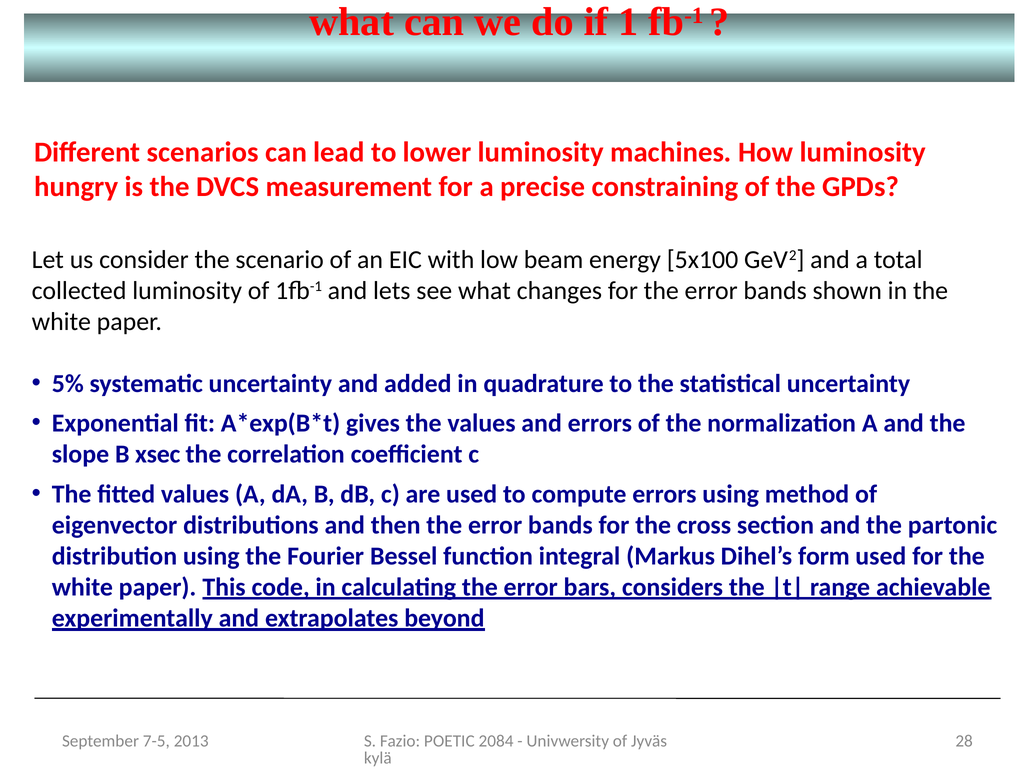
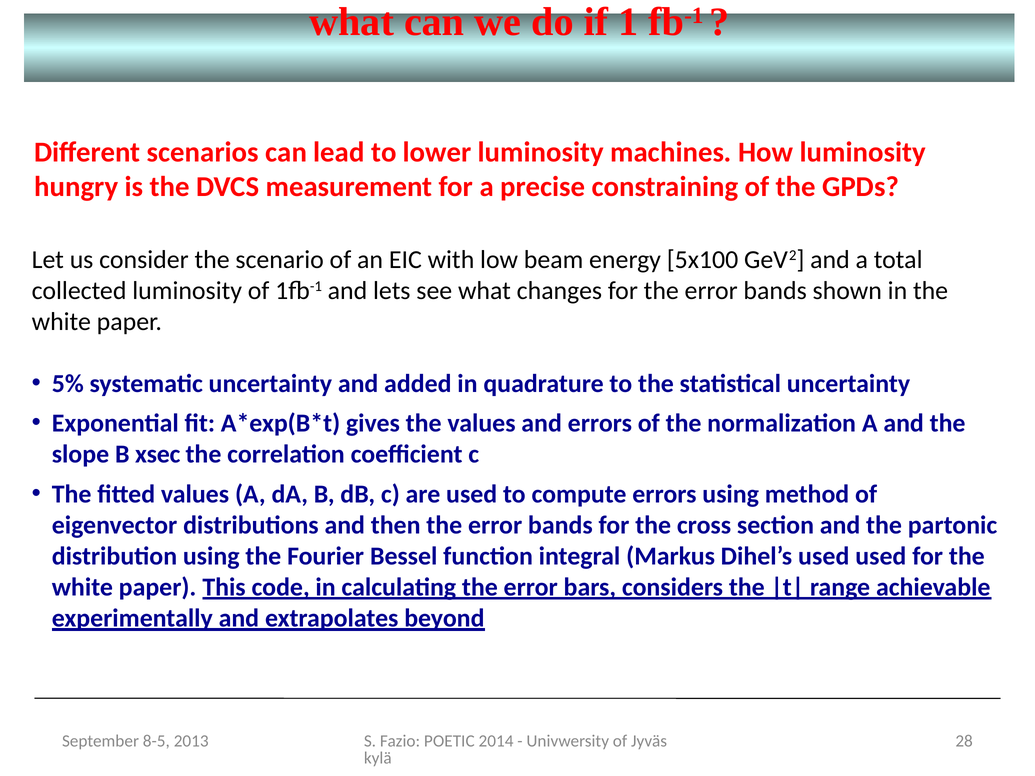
Dihel’s form: form -> used
2084: 2084 -> 2014
7-5: 7-5 -> 8-5
